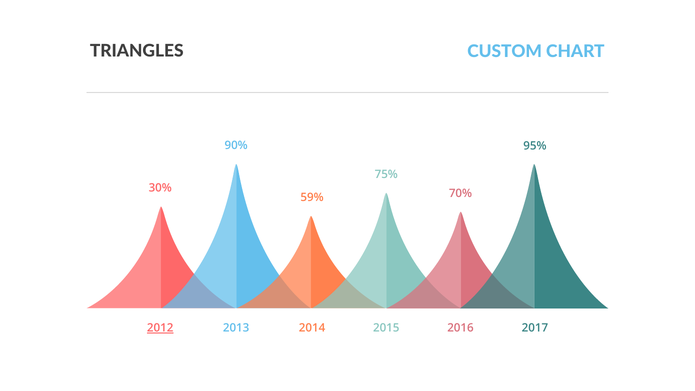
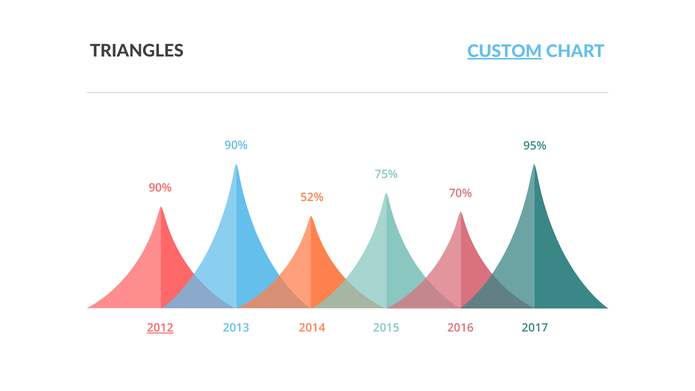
CUSTOM underline: none -> present
30% at (160, 188): 30% -> 90%
59%: 59% -> 52%
